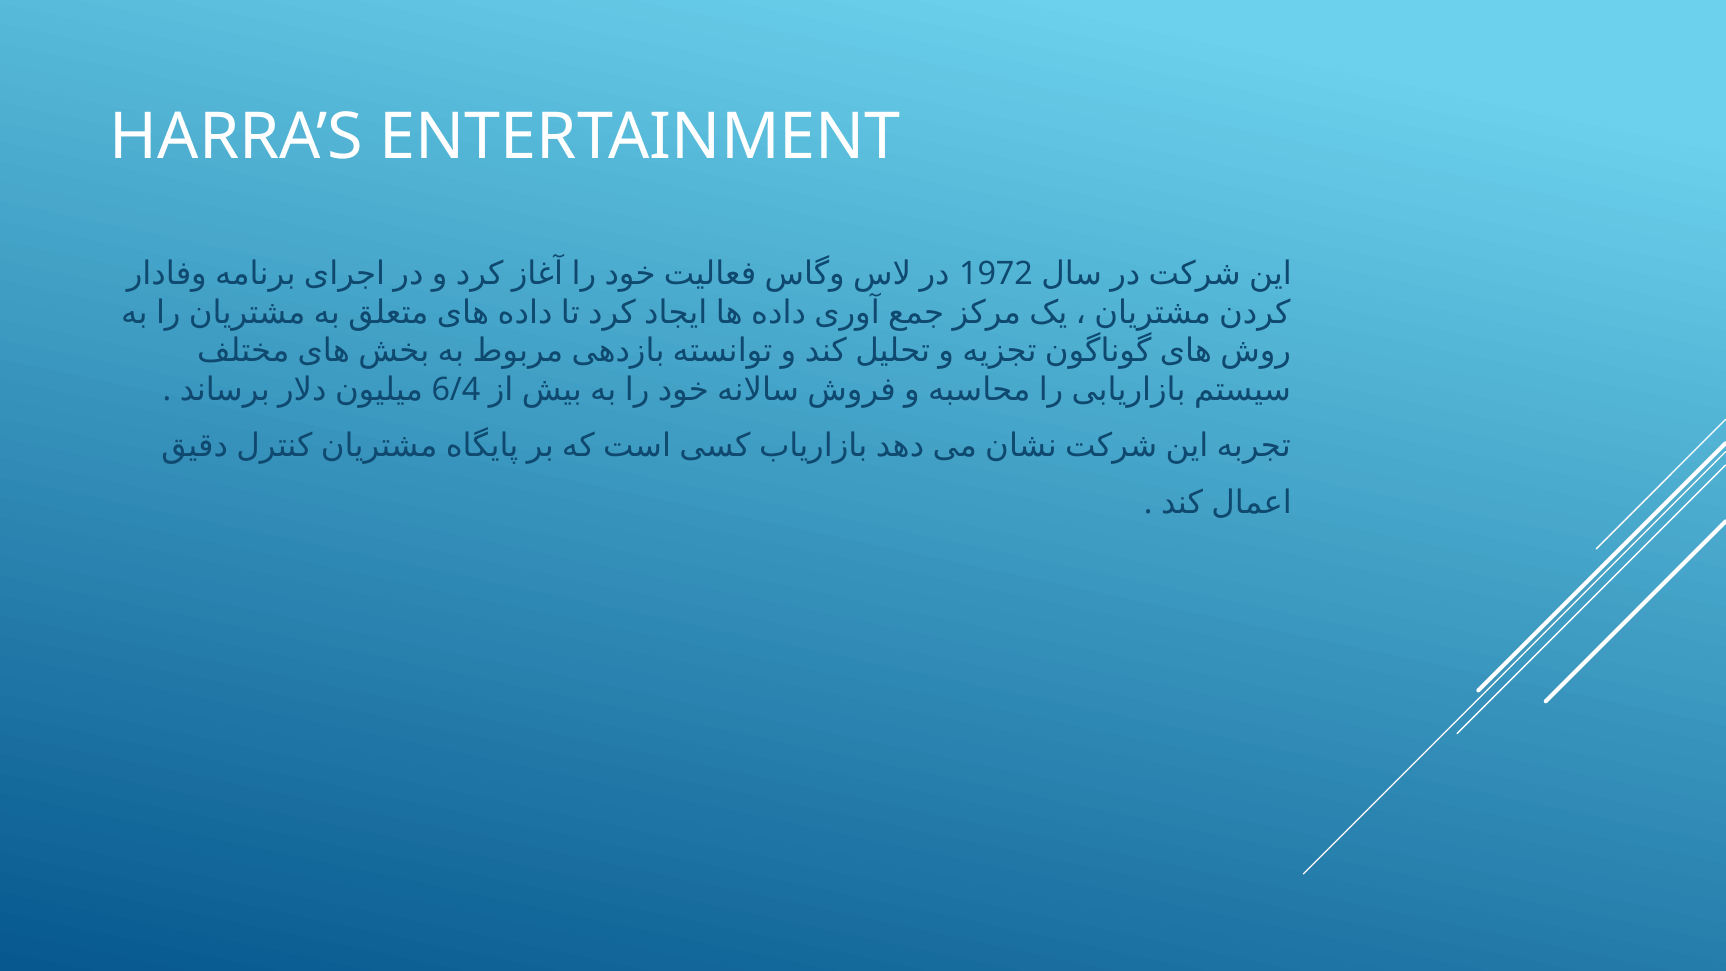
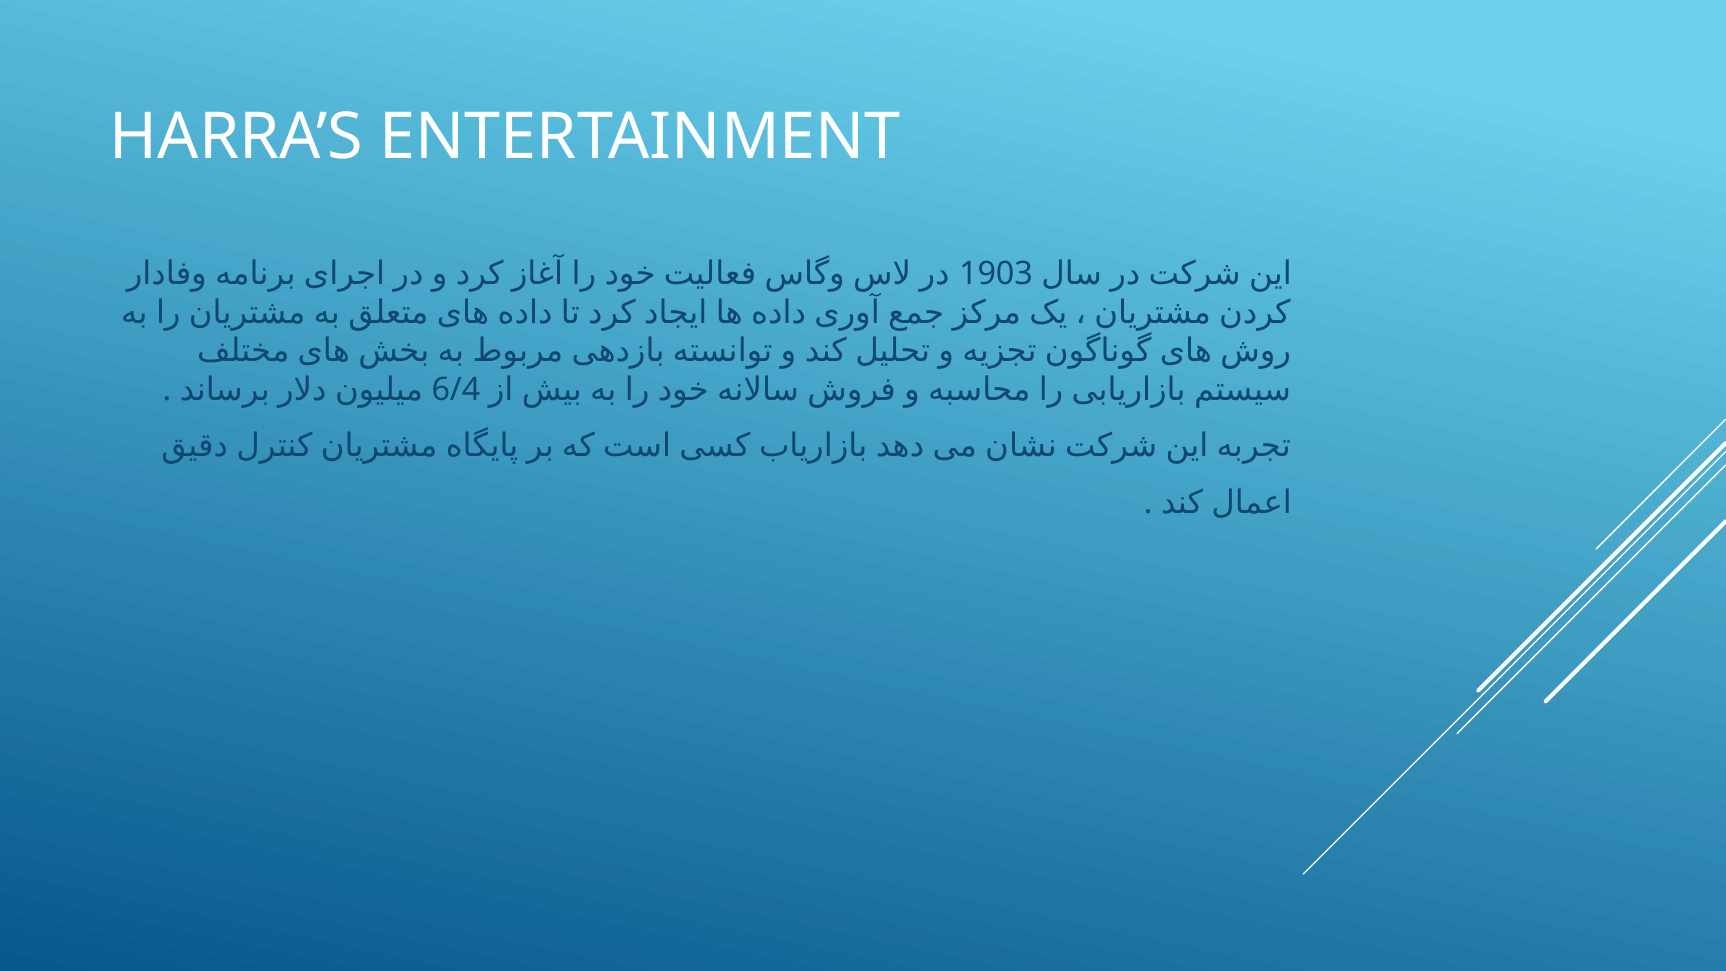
1972: 1972 -> 1903
